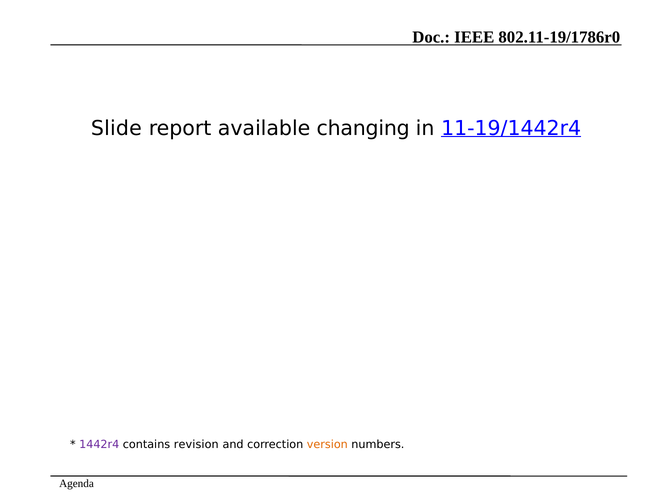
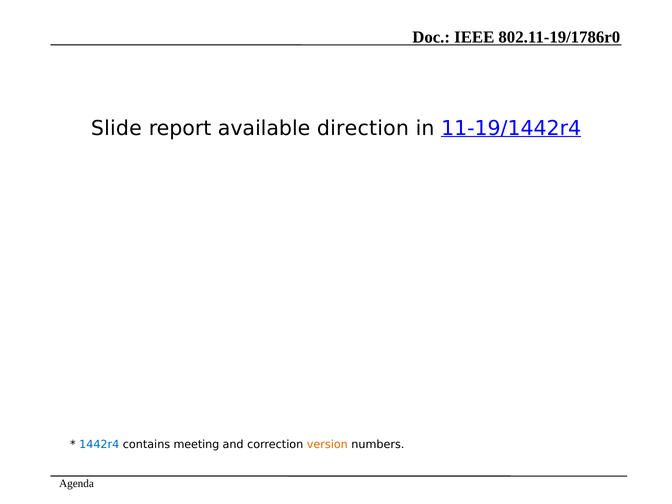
changing: changing -> direction
1442r4 colour: purple -> blue
revision: revision -> meeting
